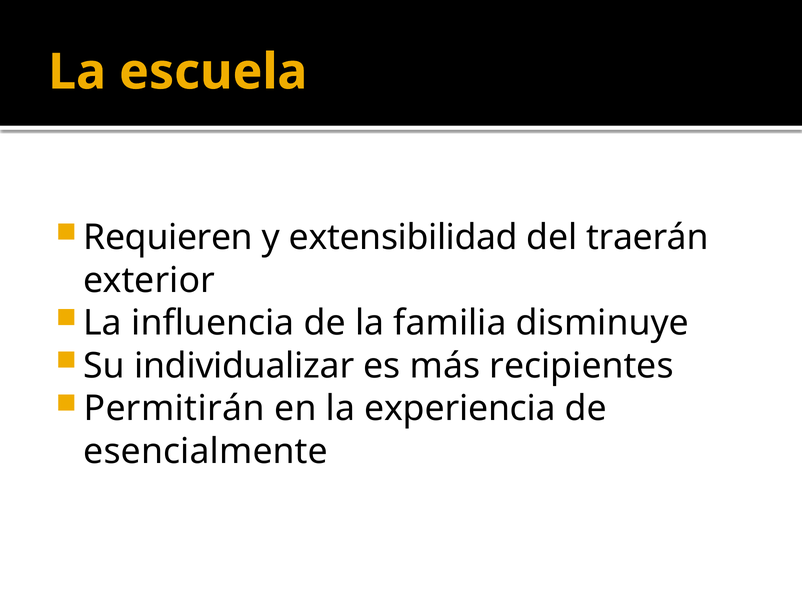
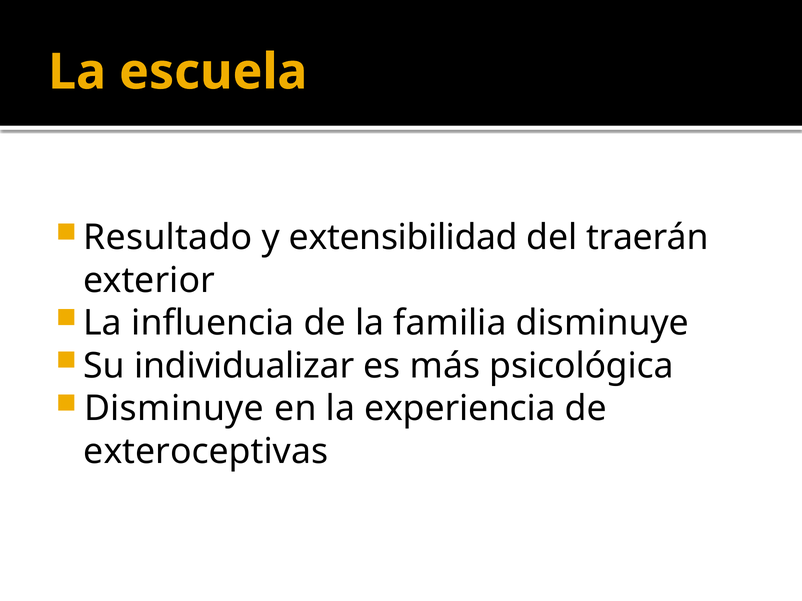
Requieren: Requieren -> Resultado
recipientes: recipientes -> psicológica
Permitirán at (174, 409): Permitirán -> Disminuye
esencialmente: esencialmente -> exteroceptivas
